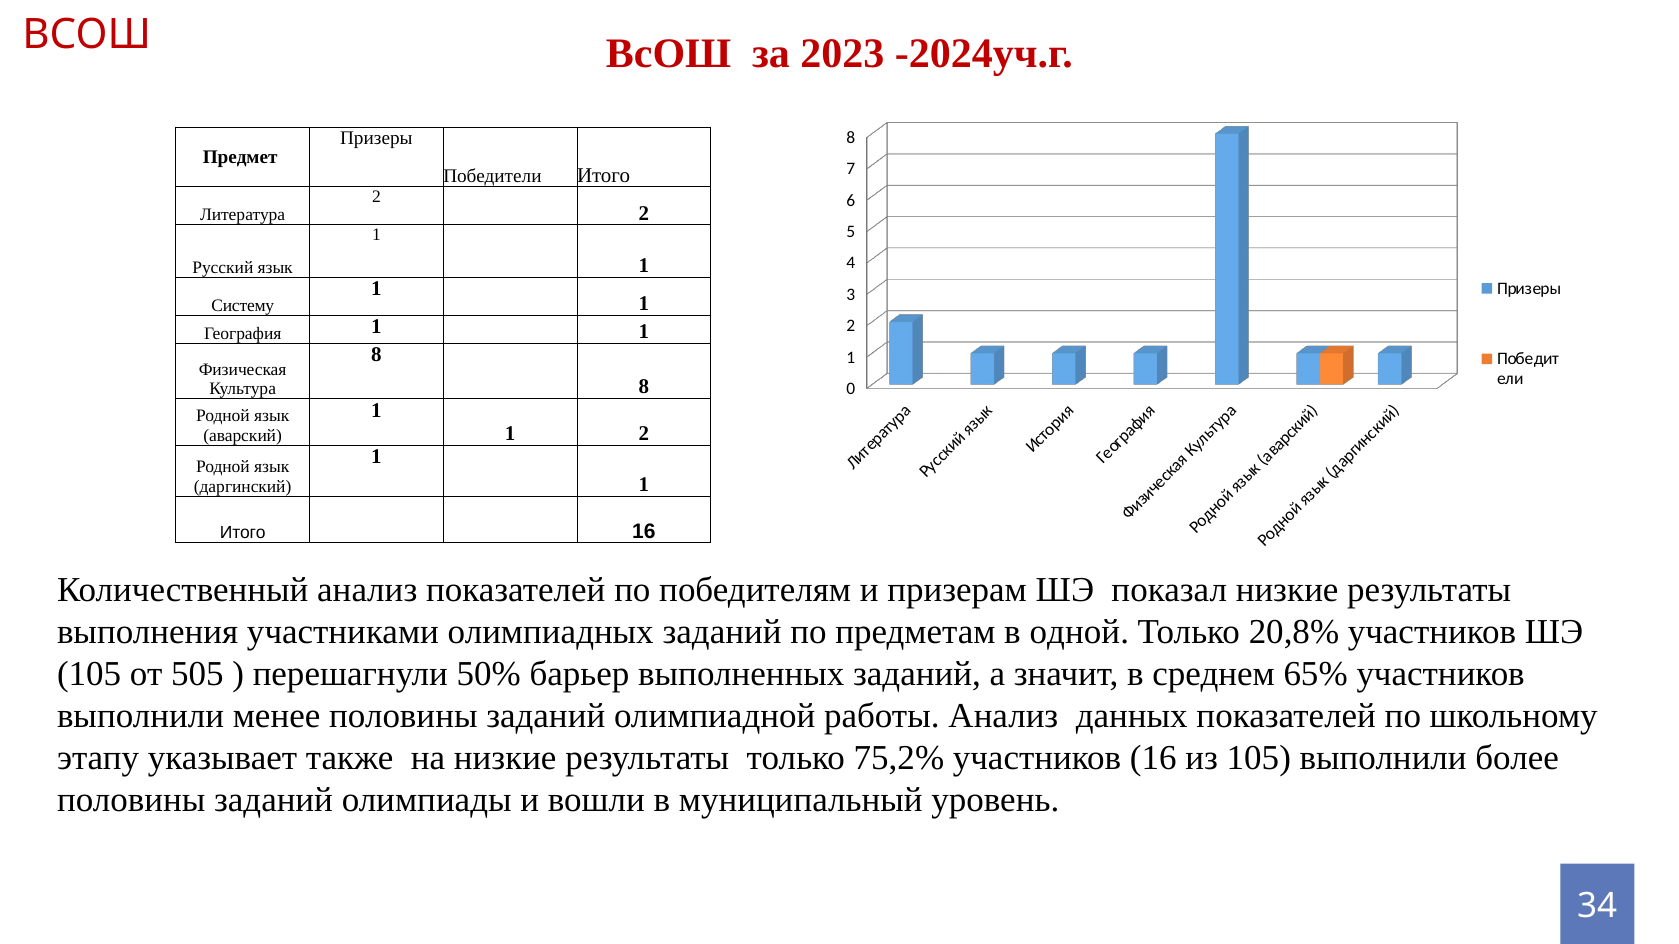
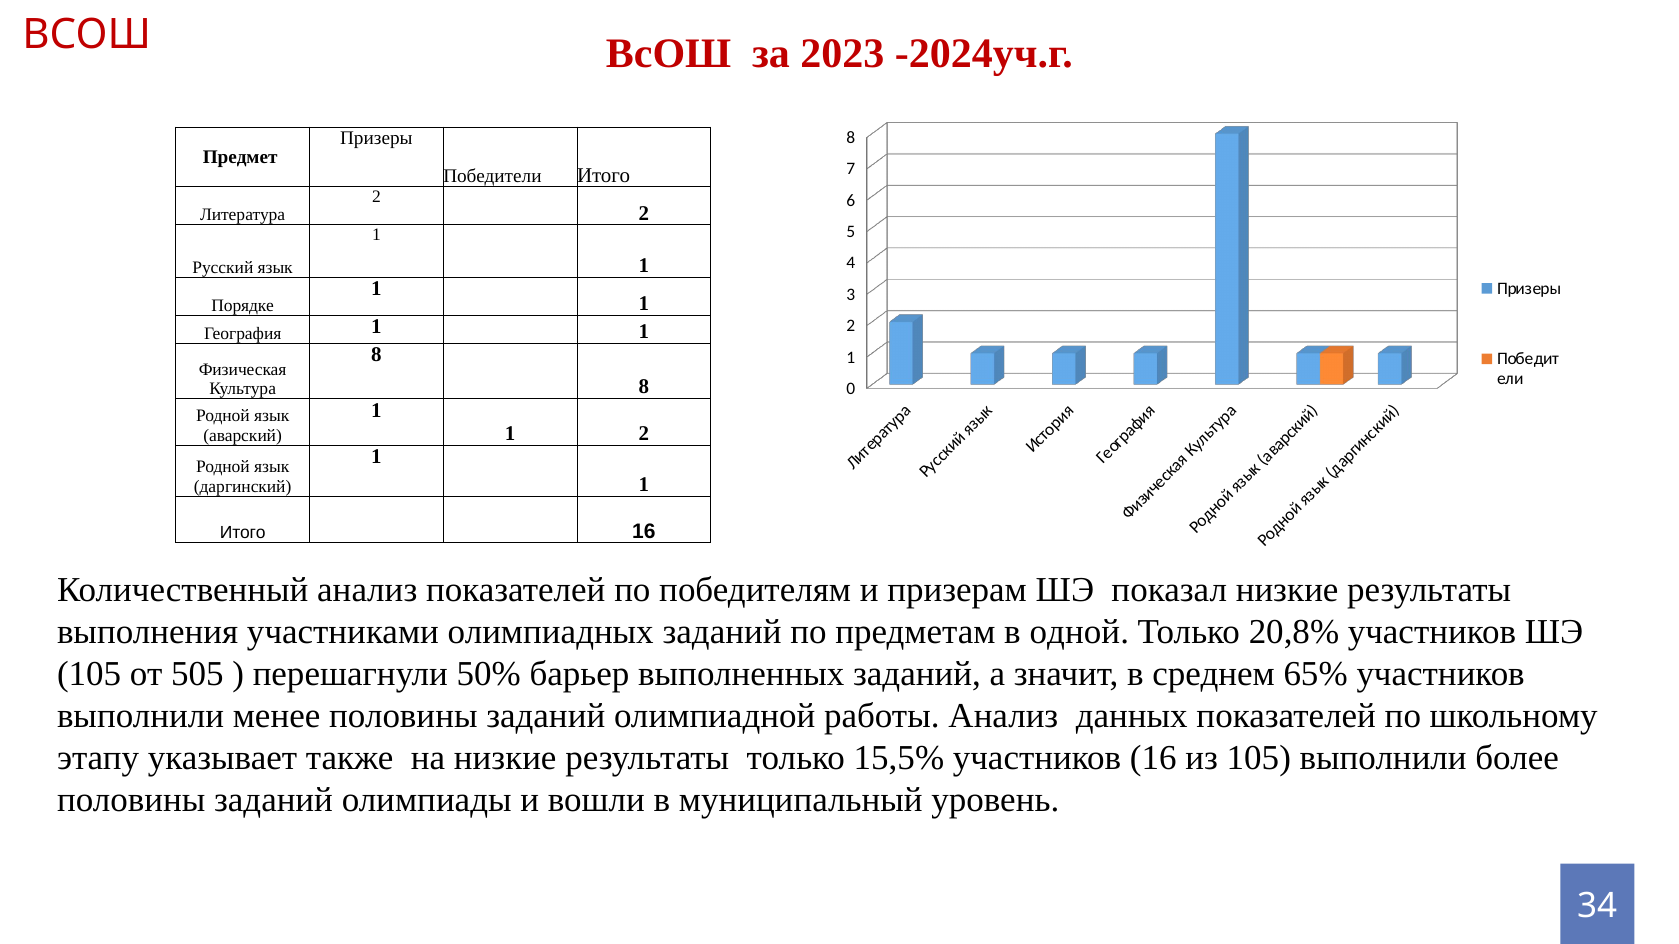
Систему: Систему -> Порядке
75,2%: 75,2% -> 15,5%
